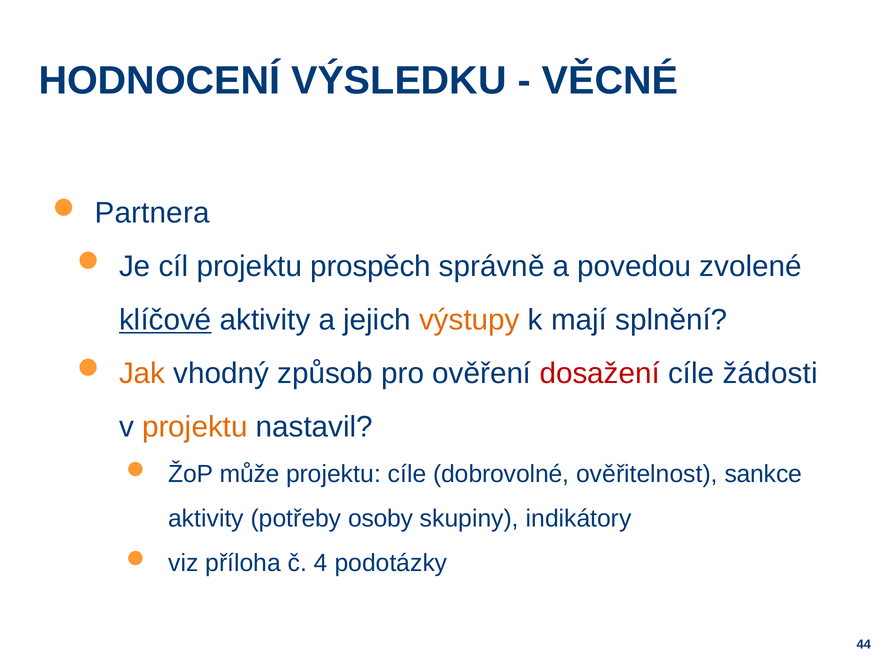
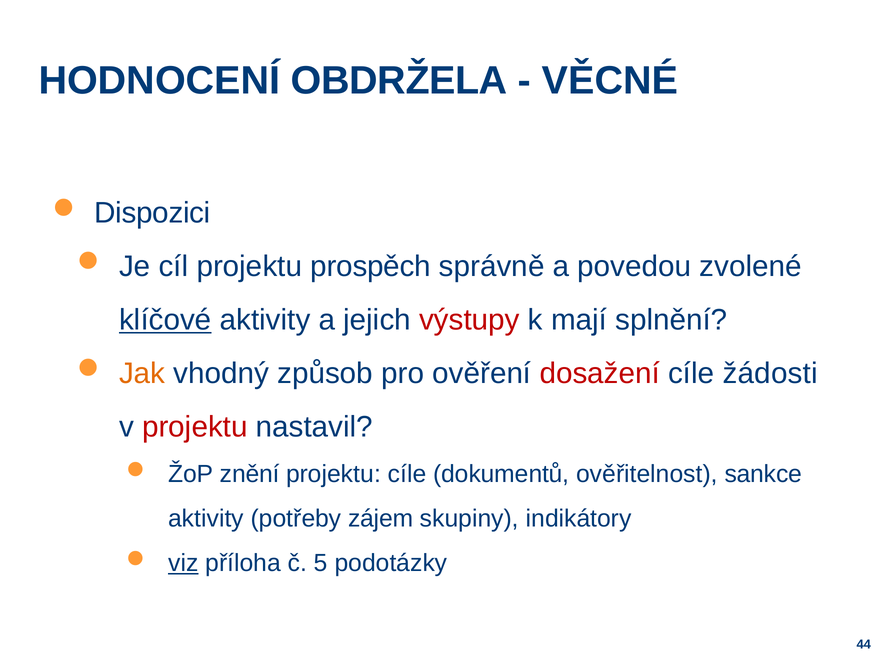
VÝSLEDKU: VÝSLEDKU -> OBDRŽELA
Partnera: Partnera -> Dispozici
výstupy colour: orange -> red
projektu at (195, 426) colour: orange -> red
může: může -> znění
dobrovolné: dobrovolné -> dokumentů
osoby: osoby -> zájem
viz underline: none -> present
4: 4 -> 5
